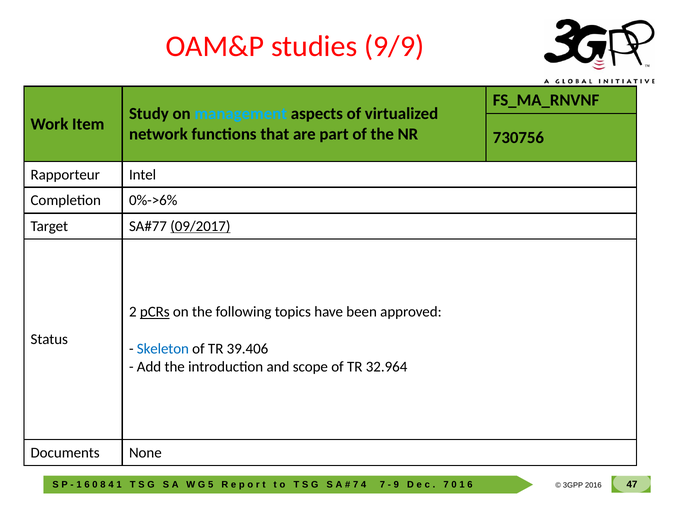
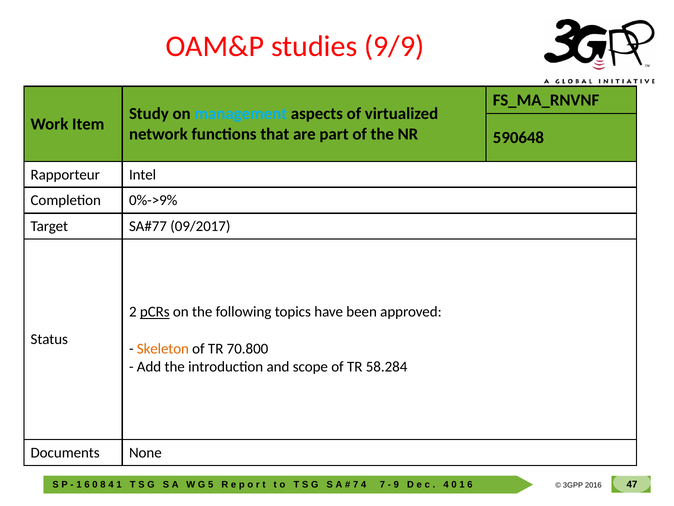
730756: 730756 -> 590648
0%->6%: 0%->6% -> 0%->9%
09/2017 underline: present -> none
Skeleton colour: blue -> orange
39.406: 39.406 -> 70.800
32.964: 32.964 -> 58.284
7 at (446, 484): 7 -> 4
